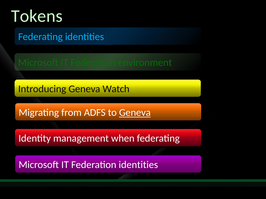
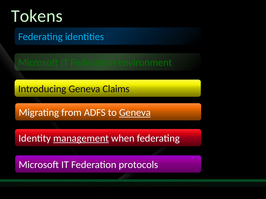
Watch: Watch -> Claims
management underline: none -> present
Federation identities: identities -> protocols
